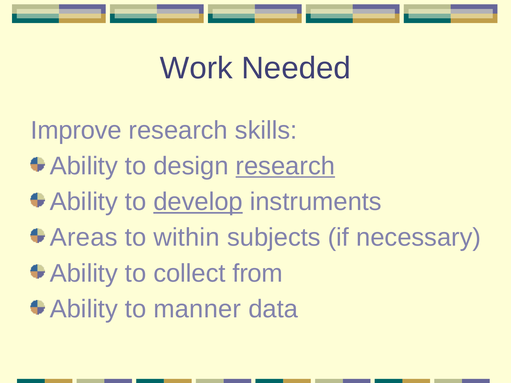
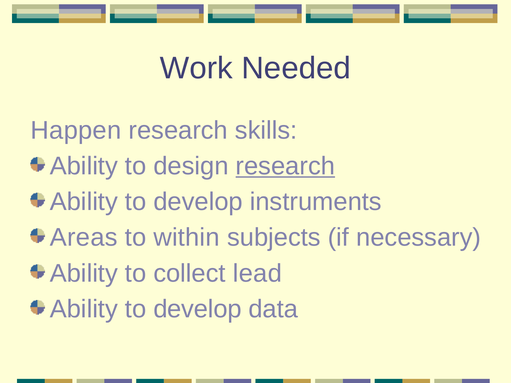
Improve: Improve -> Happen
develop at (198, 202) underline: present -> none
from: from -> lead
manner at (197, 309): manner -> develop
